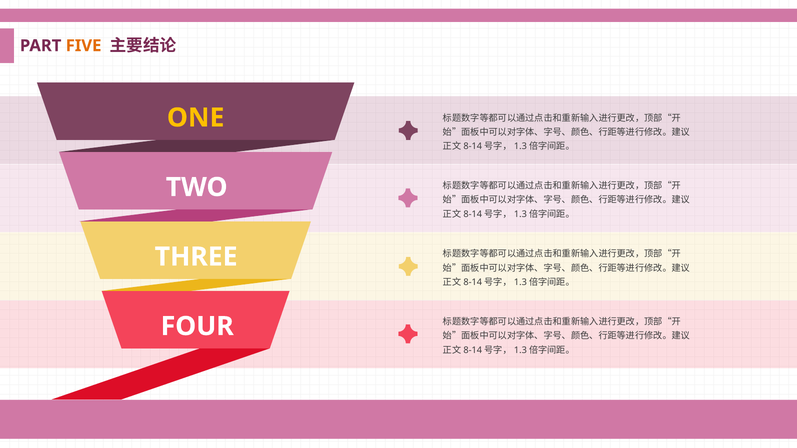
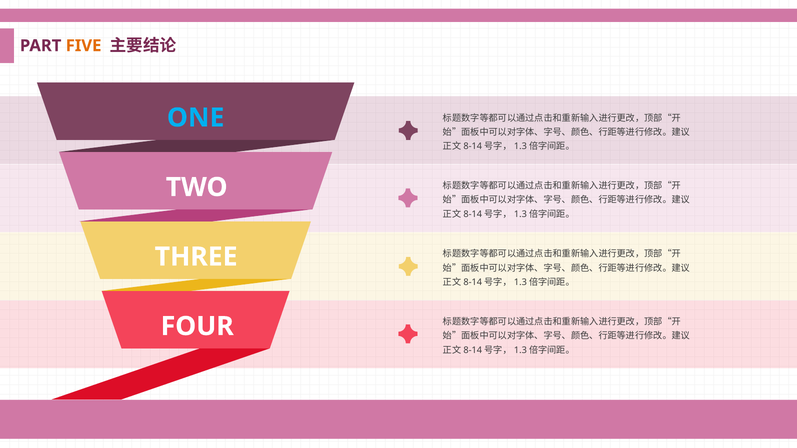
ONE colour: yellow -> light blue
